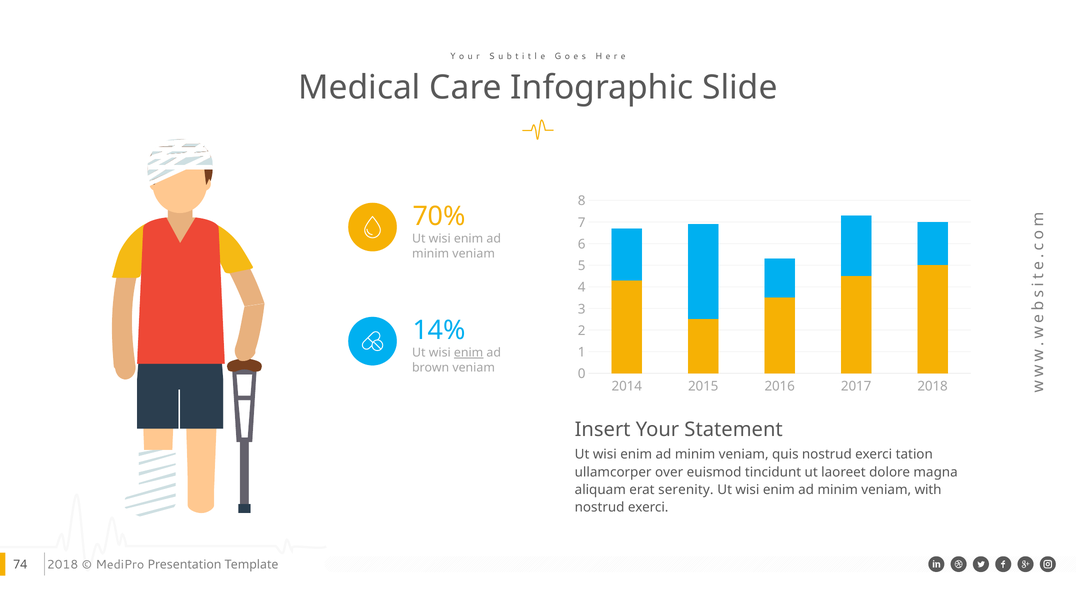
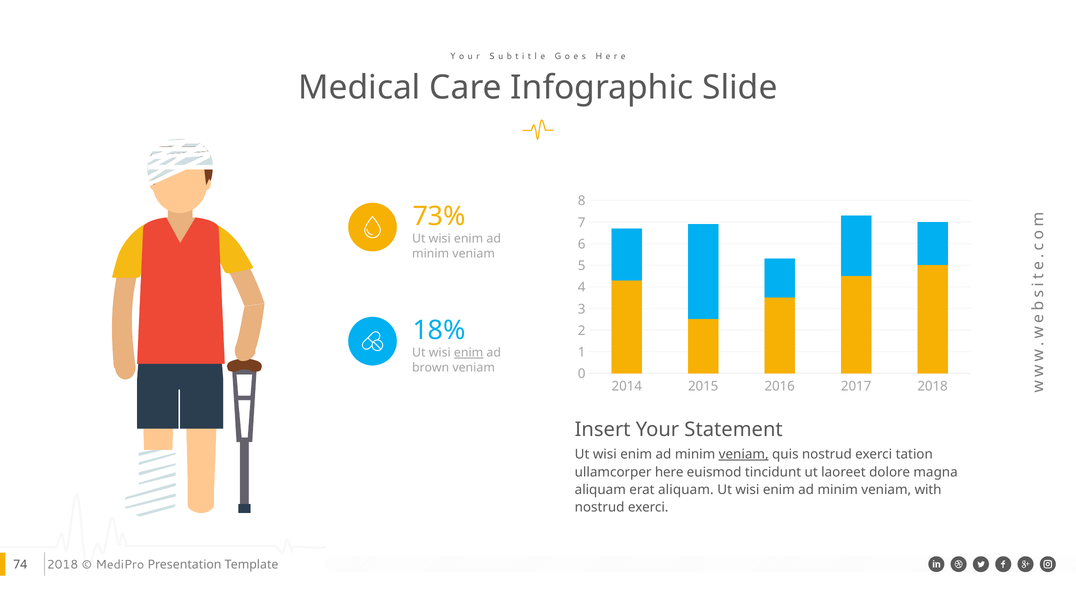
70%: 70% -> 73%
14%: 14% -> 18%
veniam at (744, 455) underline: none -> present
over: over -> here
erat serenity: serenity -> aliquam
